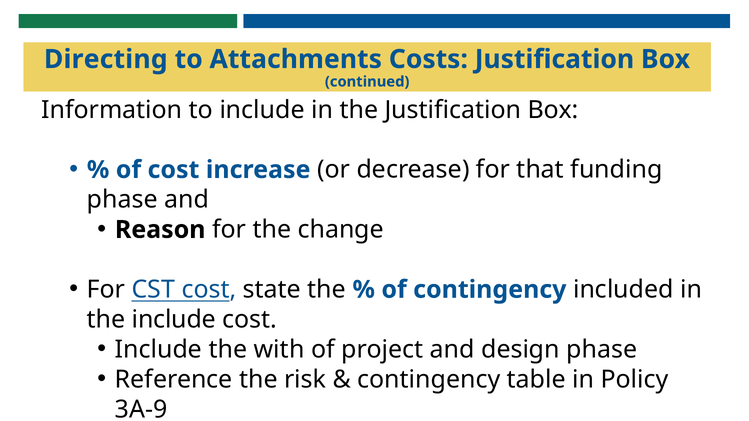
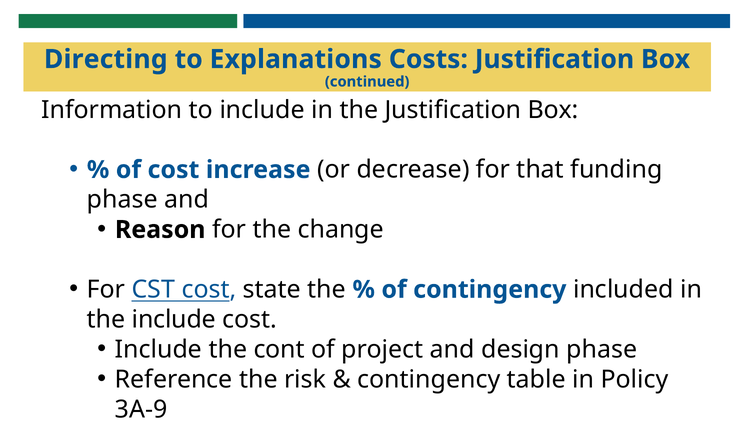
Attachments: Attachments -> Explanations
with: with -> cont
